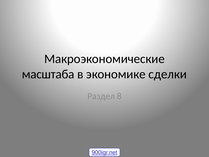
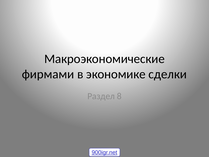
масштаба: масштаба -> фирмами
